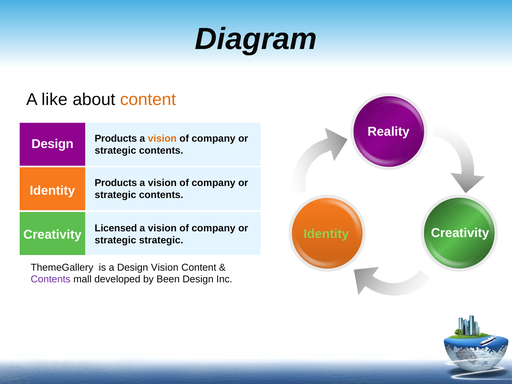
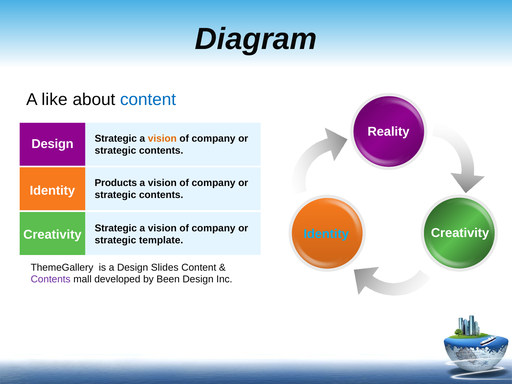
content at (148, 99) colour: orange -> blue
Products at (116, 139): Products -> Strategic
Licensed at (116, 228): Licensed -> Strategic
Identity at (326, 234) colour: light green -> light blue
strategic strategic: strategic -> template
Design Vision: Vision -> Slides
